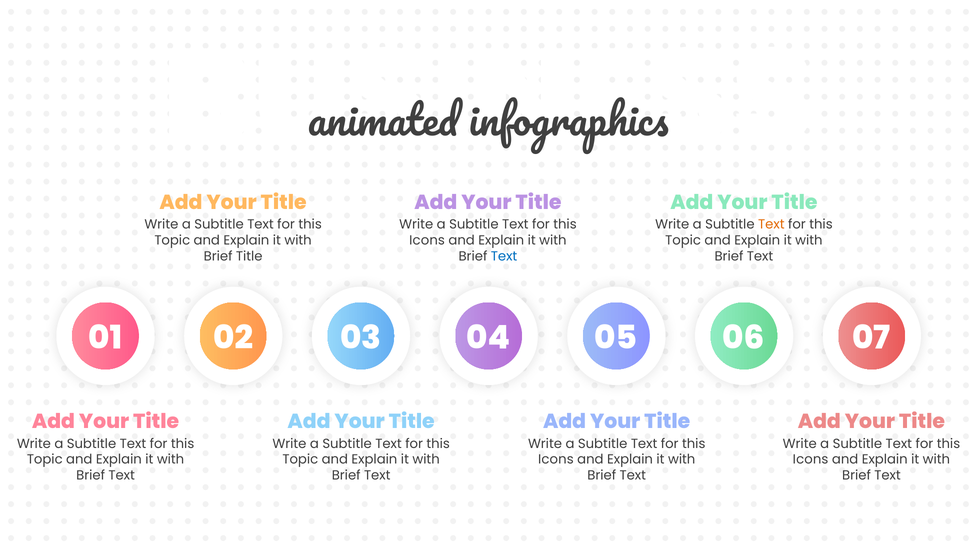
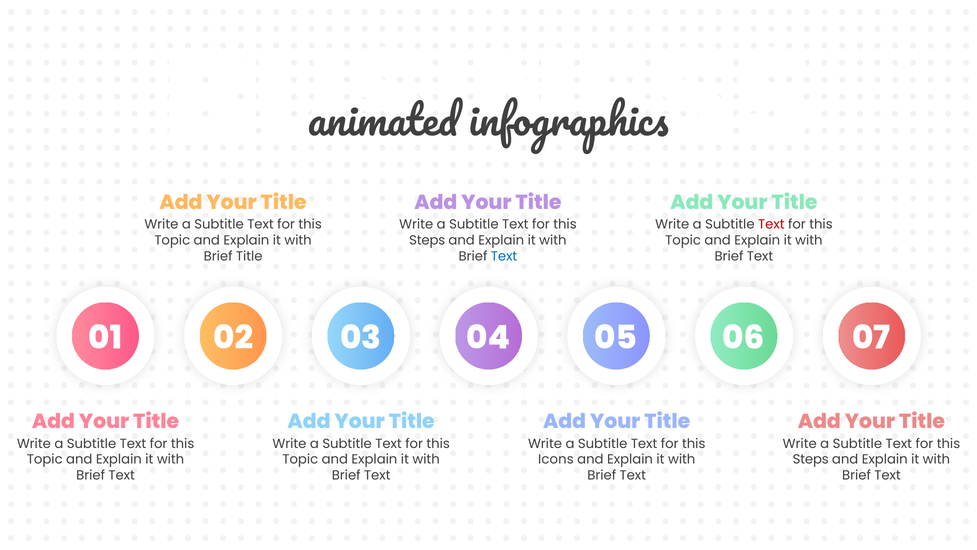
Text at (771, 224) colour: orange -> red
Icons at (427, 240): Icons -> Steps
Icons at (811, 459): Icons -> Steps
